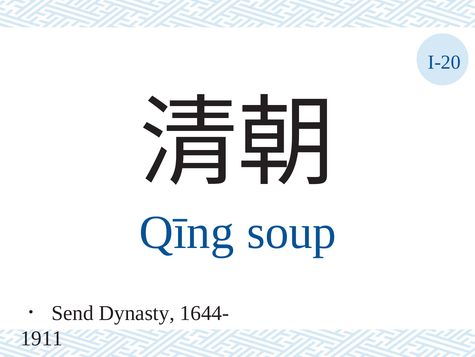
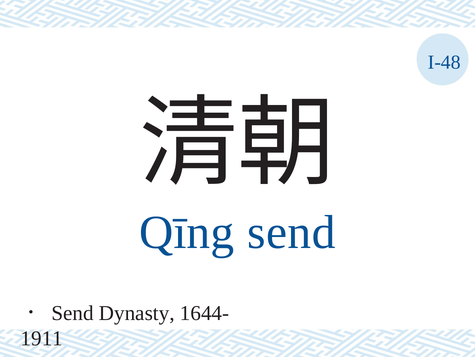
I-20: I-20 -> I-48
Qīng soup: soup -> send
